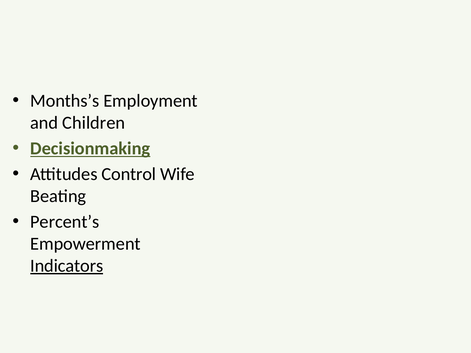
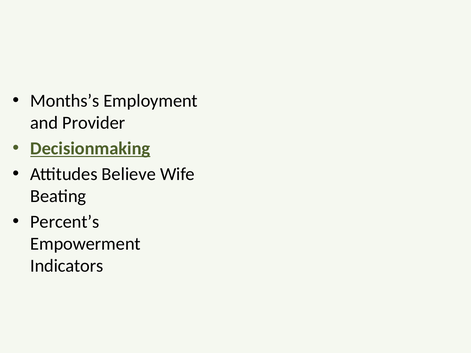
Children: Children -> Provider
Control: Control -> Believe
Indicators underline: present -> none
